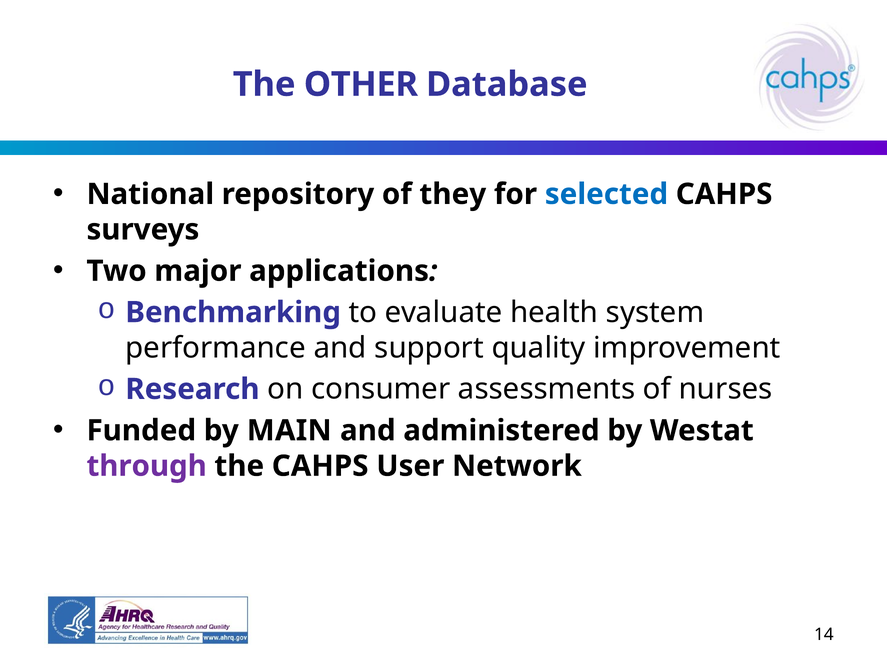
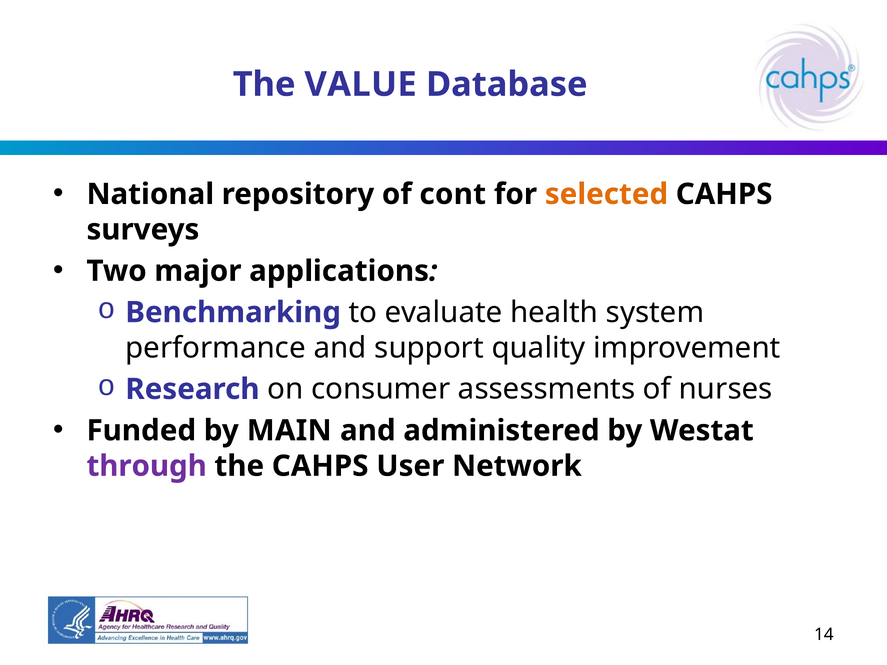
OTHER: OTHER -> VALUE
they: they -> cont
selected colour: blue -> orange
